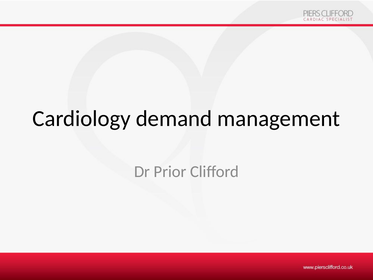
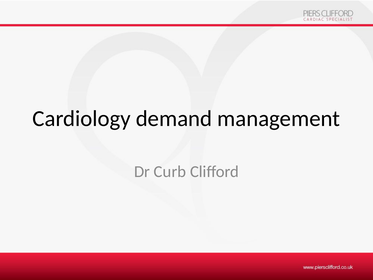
Prior: Prior -> Curb
